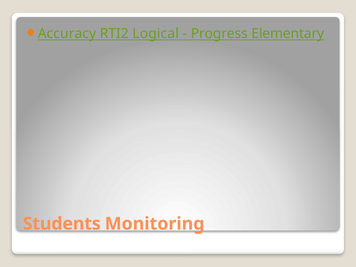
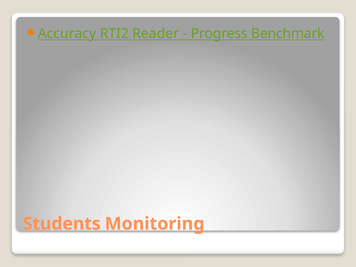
Logical: Logical -> Reader
Elementary: Elementary -> Benchmark
